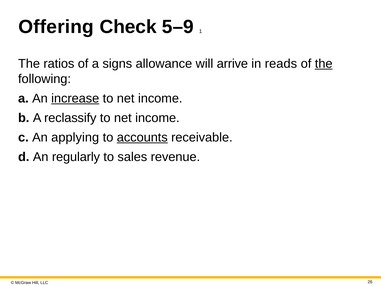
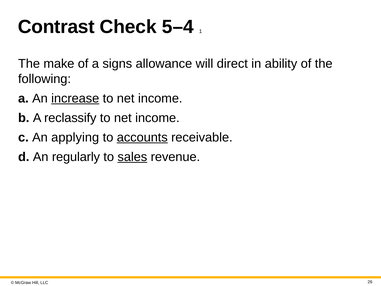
Offering: Offering -> Contrast
5–9: 5–9 -> 5–4
ratios: ratios -> make
arrive: arrive -> direct
reads: reads -> ability
the at (324, 64) underline: present -> none
sales underline: none -> present
